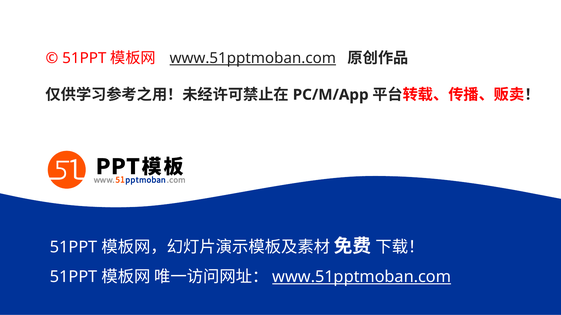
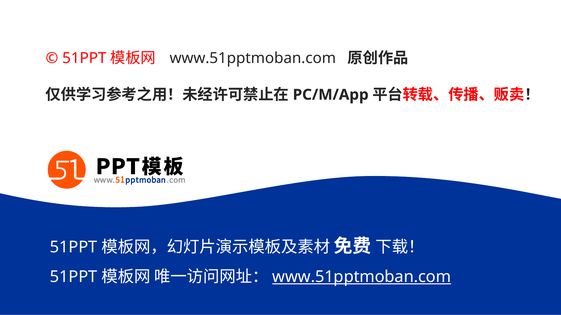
www.51pptmoban.com at (253, 58) underline: present -> none
